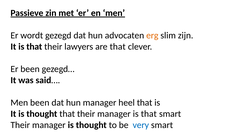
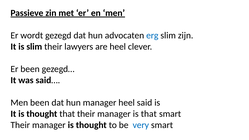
erg colour: orange -> blue
It is that: that -> slim
are that: that -> heel
heel that: that -> said
